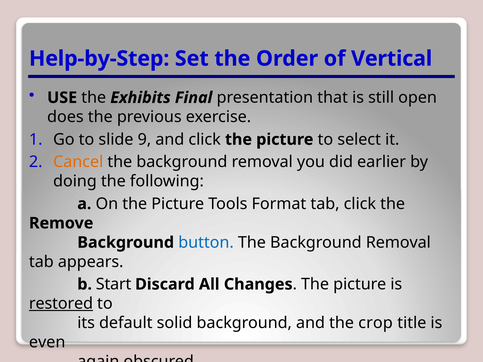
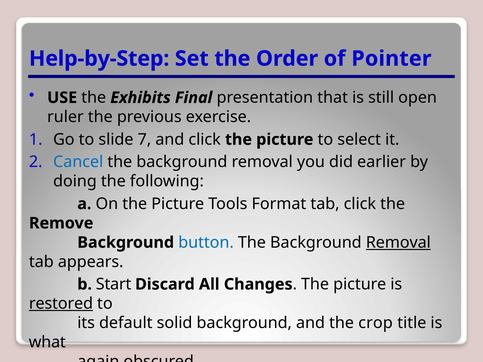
Vertical: Vertical -> Pointer
does: does -> ruler
9: 9 -> 7
Cancel colour: orange -> blue
Removal at (398, 243) underline: none -> present
even: even -> what
